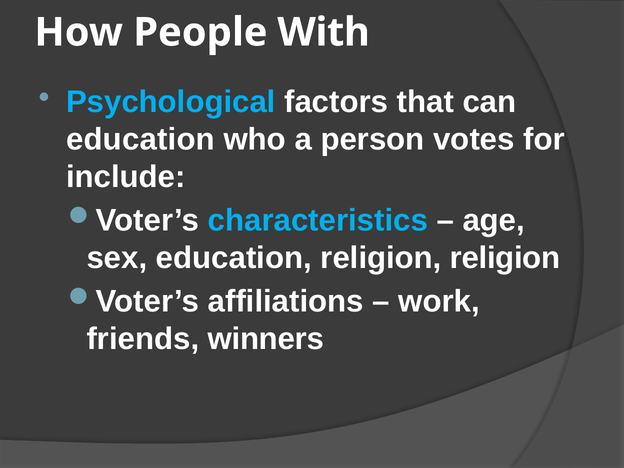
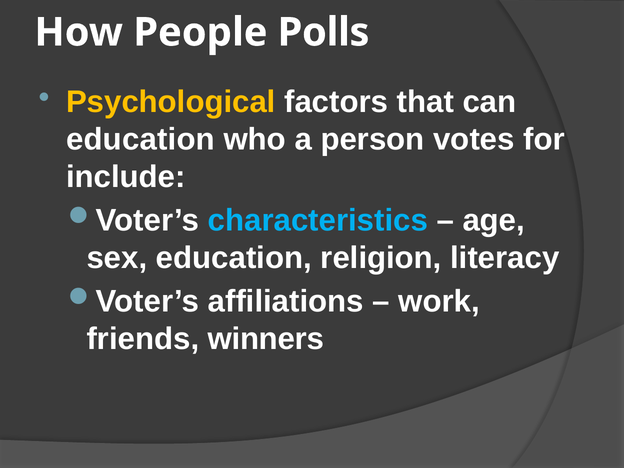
With: With -> Polls
Psychological colour: light blue -> yellow
religion religion: religion -> literacy
